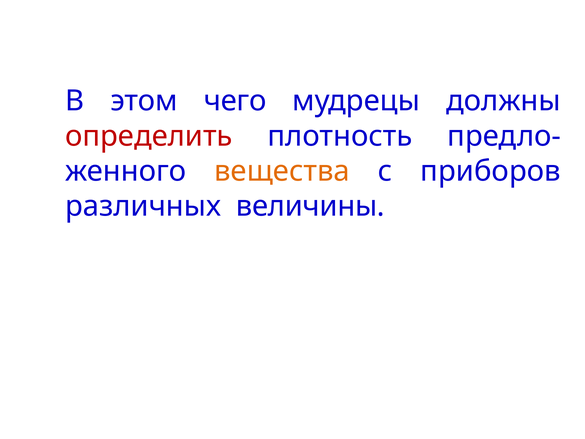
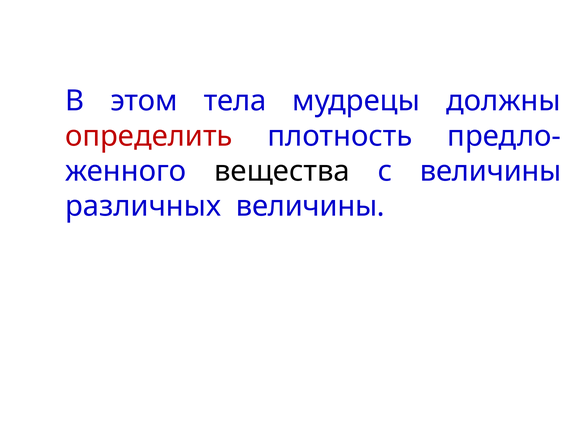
чего: чего -> тела
вещества colour: orange -> black
с приборов: приборов -> величины
